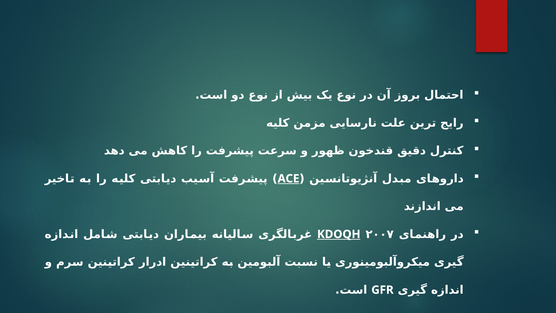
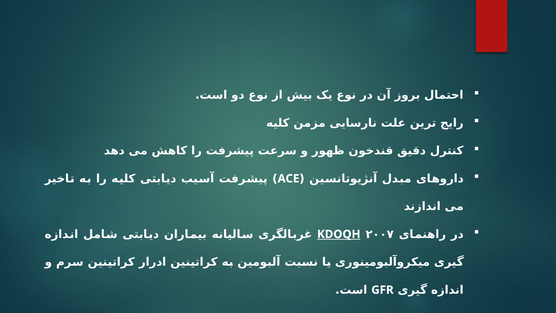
ACE underline: present -> none
